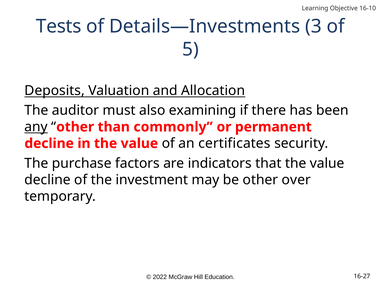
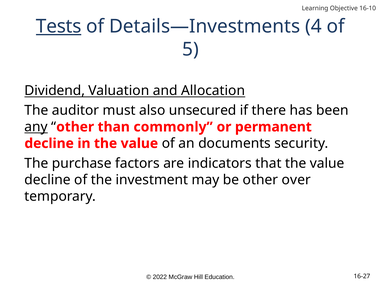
Tests underline: none -> present
3: 3 -> 4
Deposits: Deposits -> Dividend
examining: examining -> unsecured
certificates: certificates -> documents
